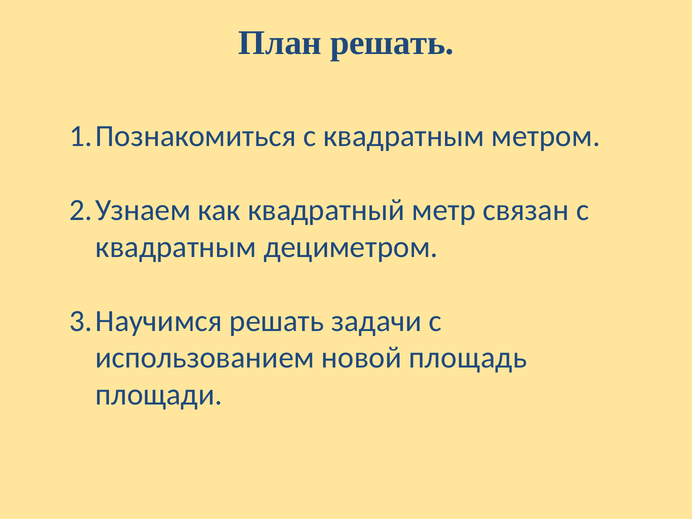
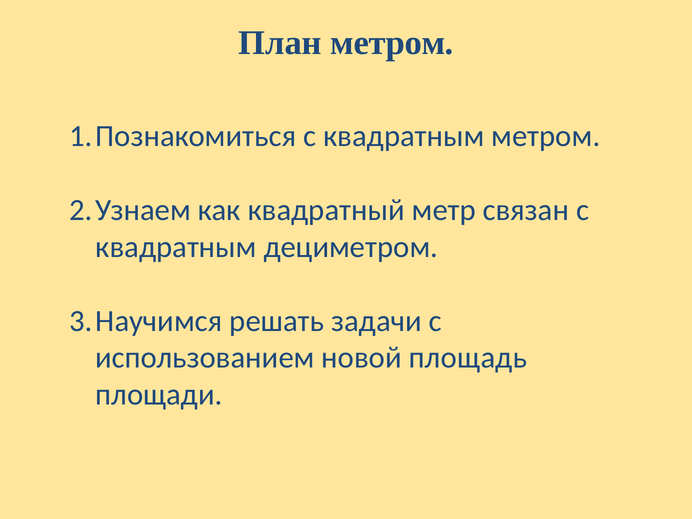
План решать: решать -> метром
